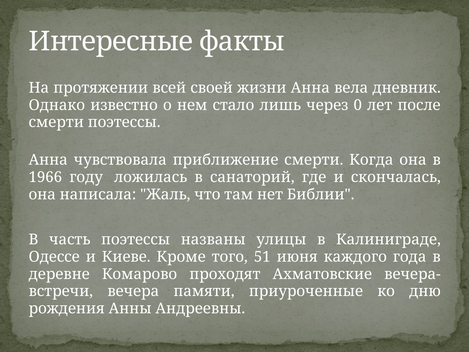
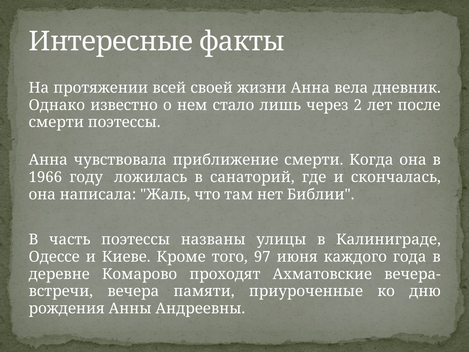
0: 0 -> 2
51: 51 -> 97
